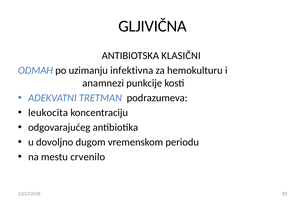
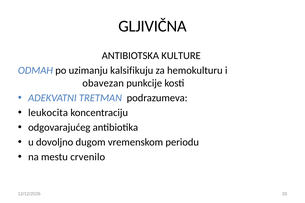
KLASIČNI: KLASIČNI -> KULTURE
infektivna: infektivna -> kalsifikuju
anamnezi: anamnezi -> obavezan
